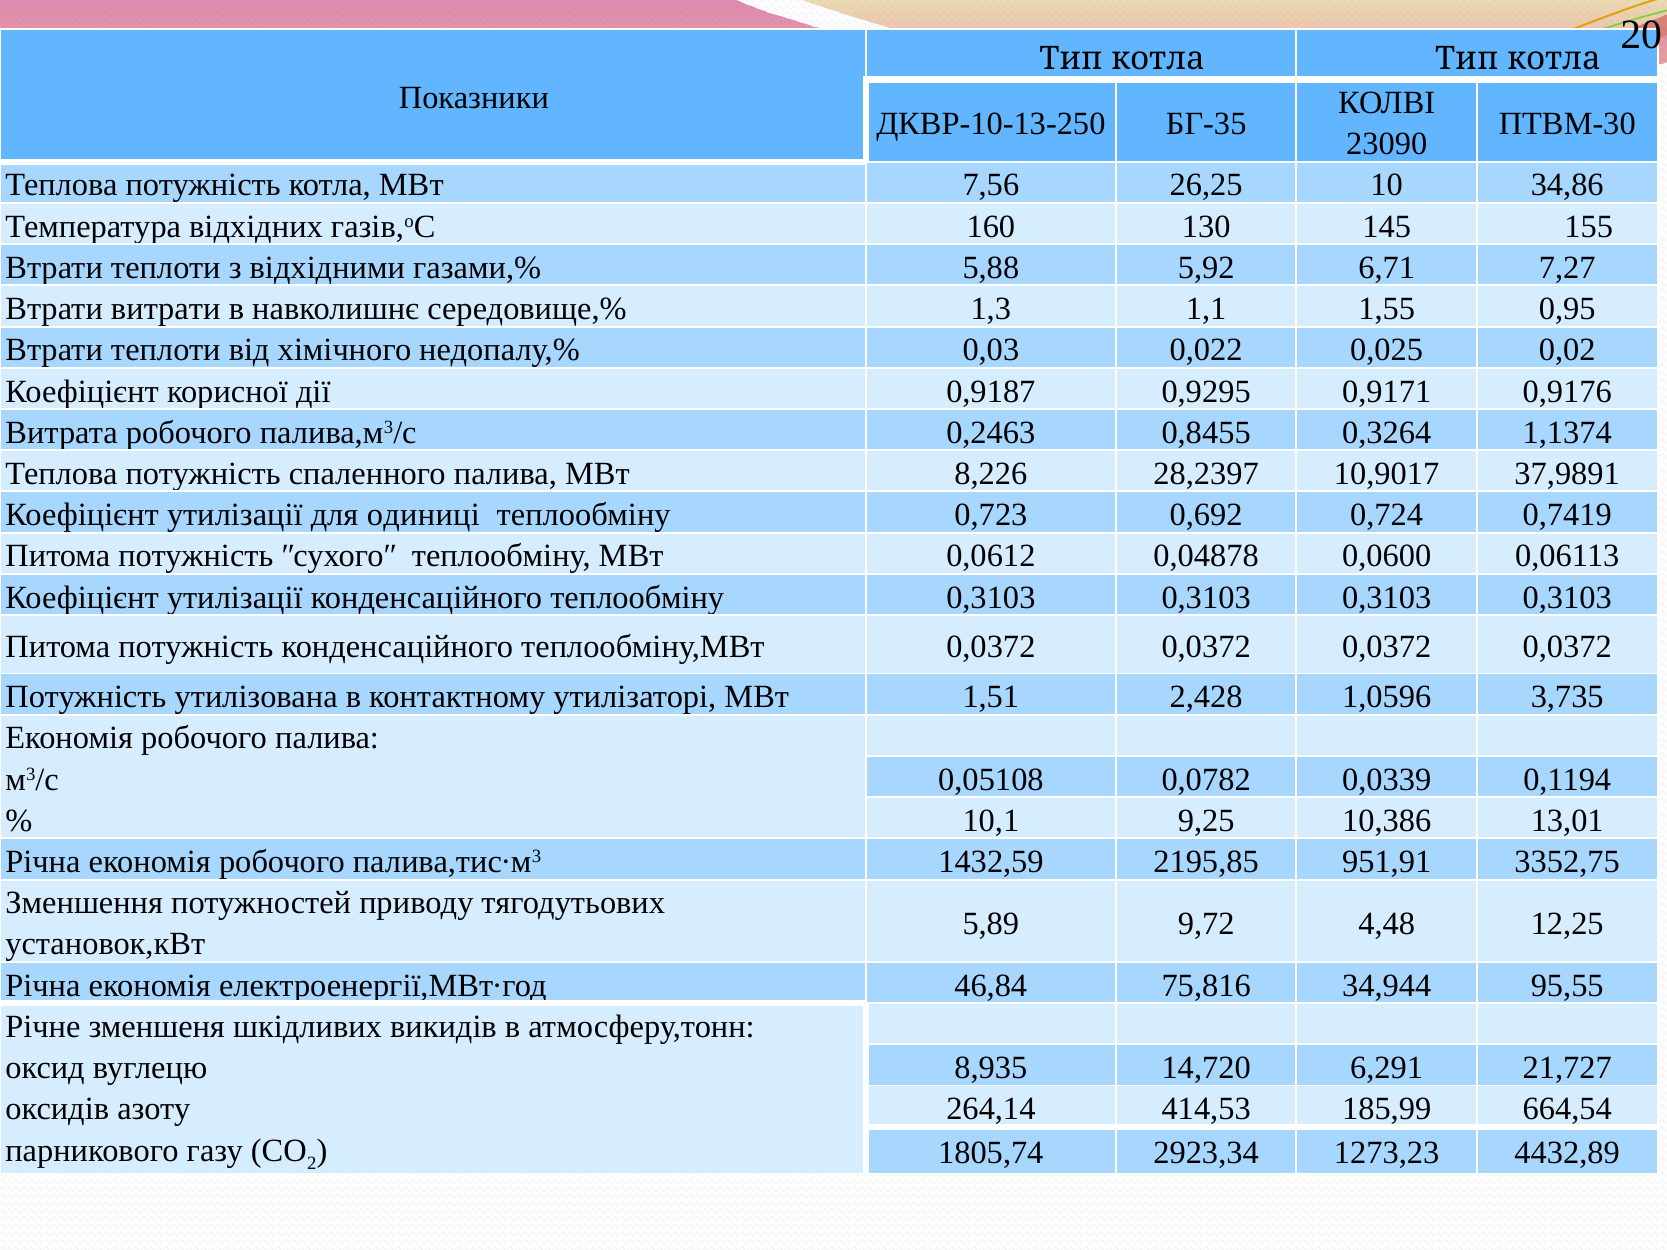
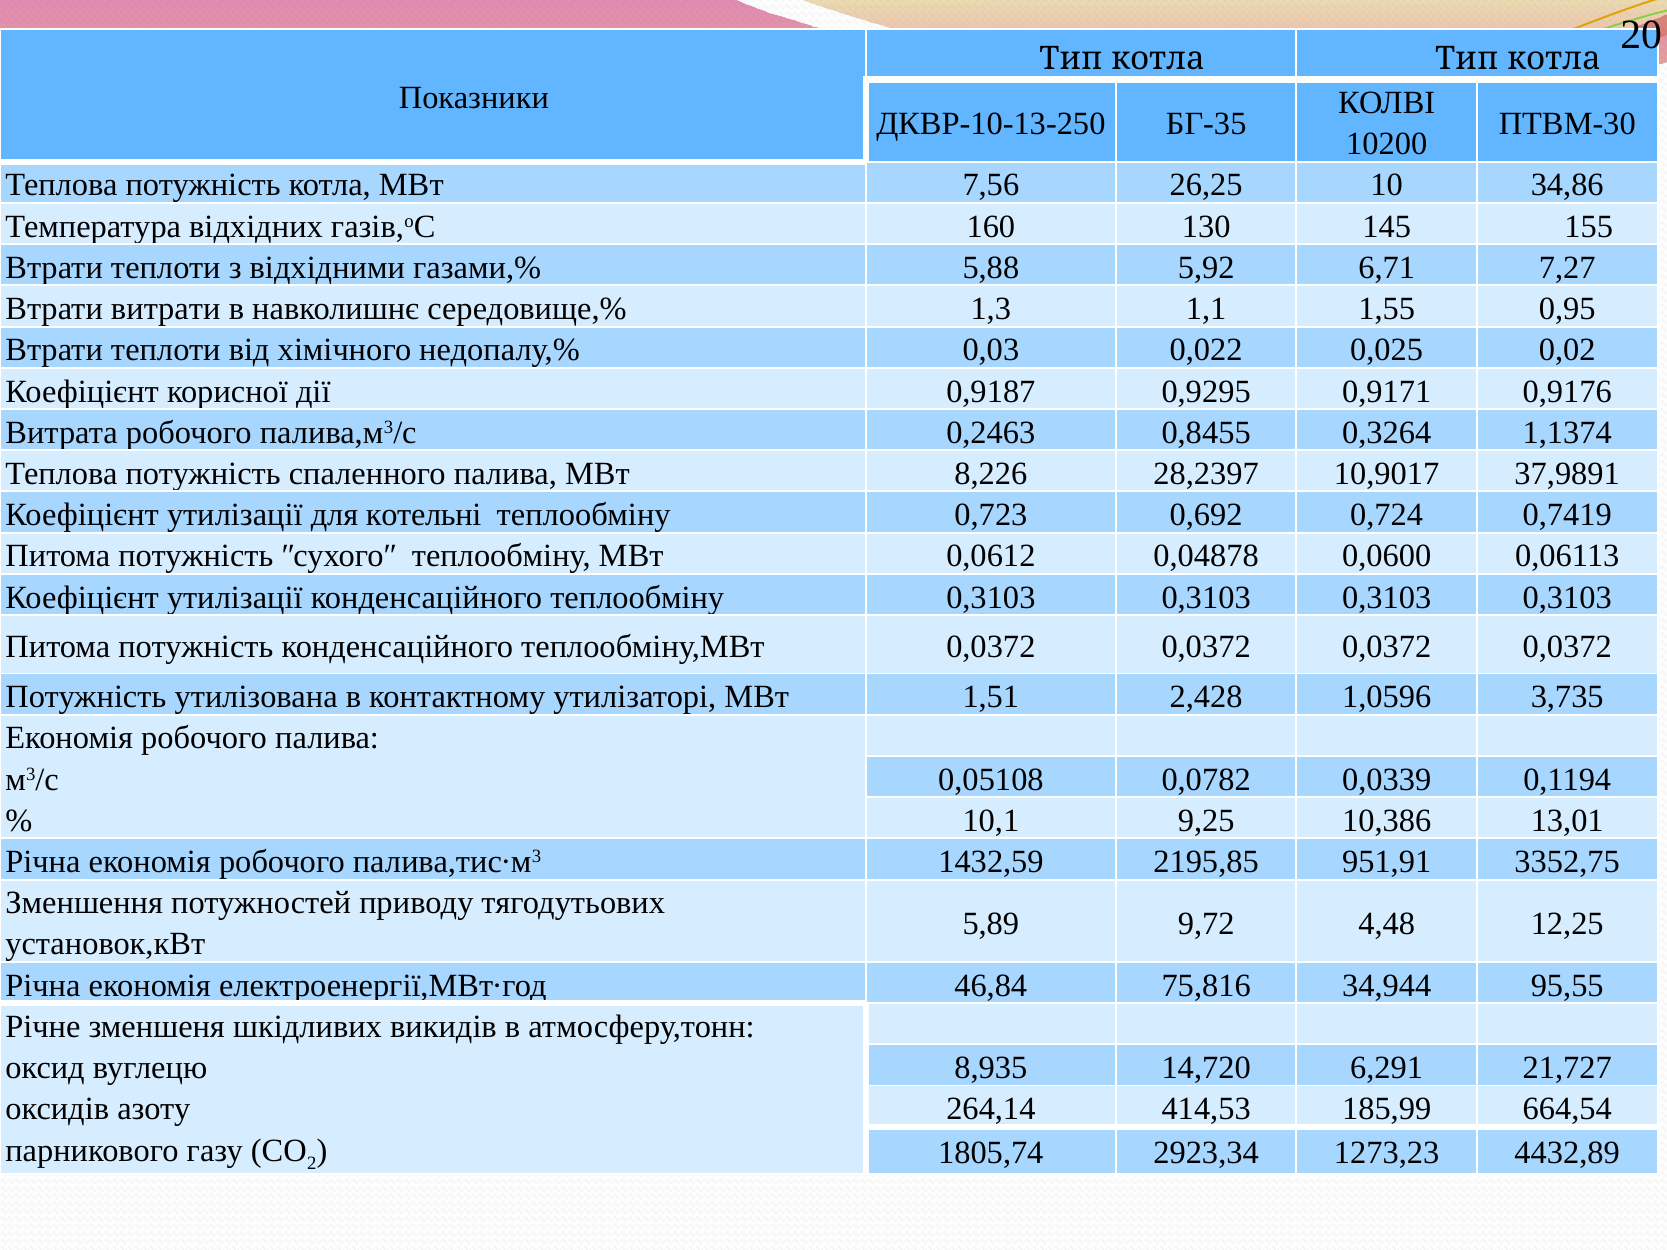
23090: 23090 -> 10200
одиниці: одиниці -> котельні
